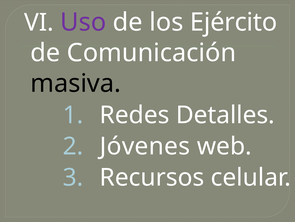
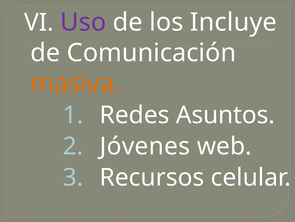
Ejército: Ejército -> Incluye
masiva colour: black -> orange
Detalles: Detalles -> Asuntos
